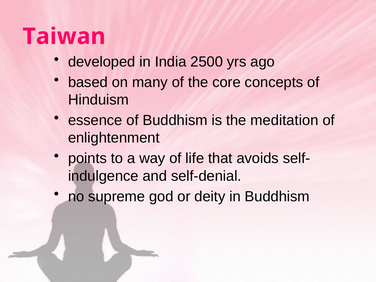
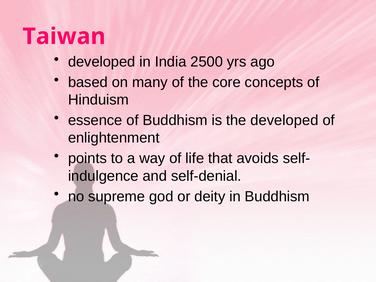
the meditation: meditation -> developed
